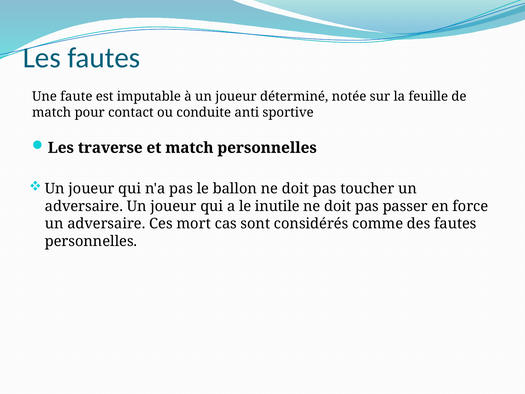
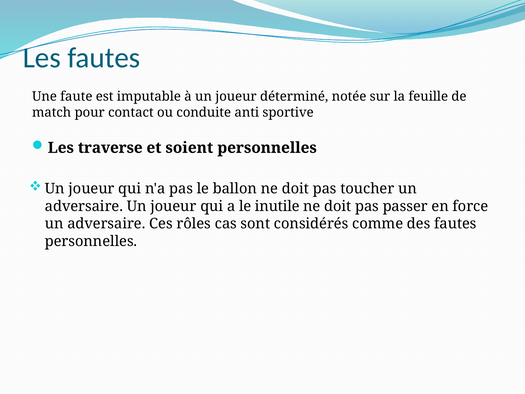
et match: match -> soient
mort: mort -> rôles
